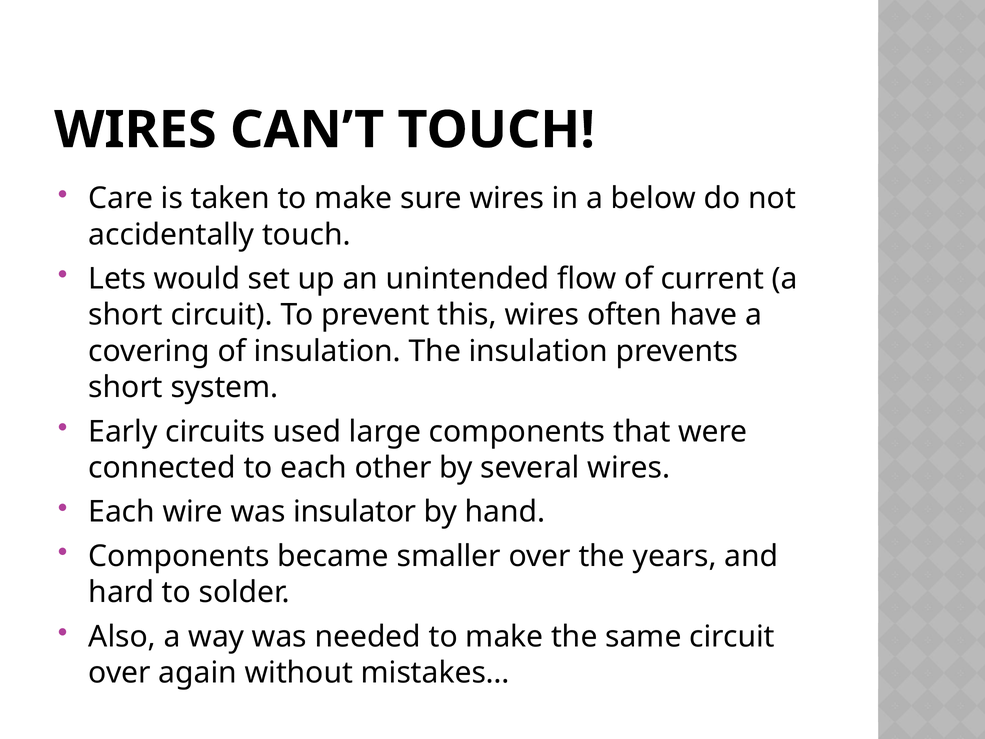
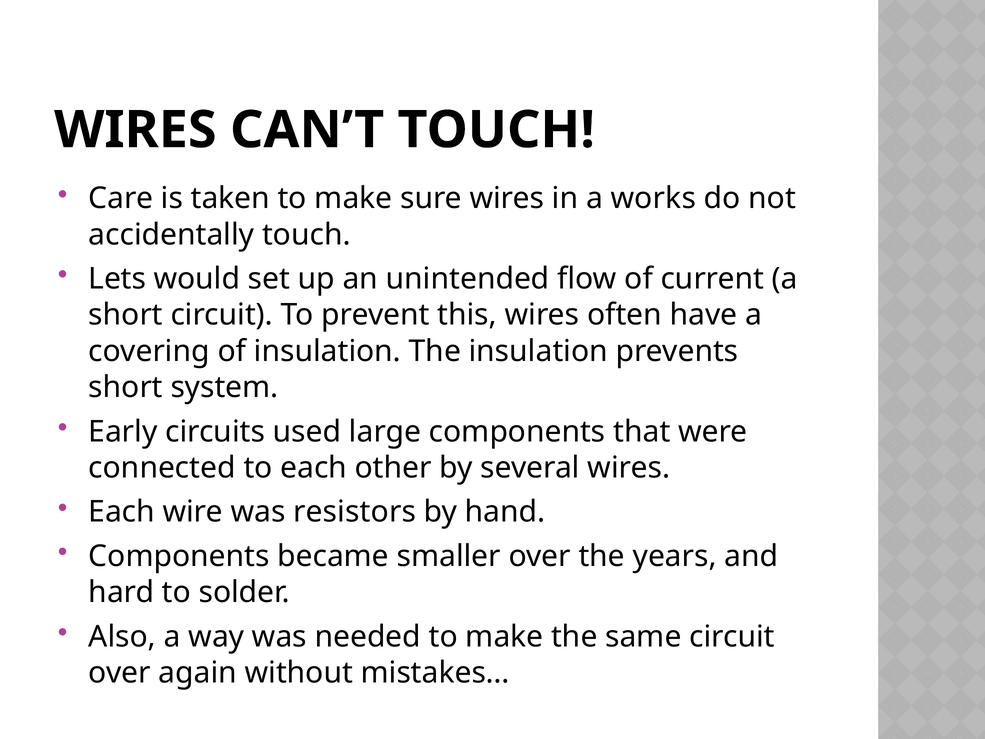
below: below -> works
insulator: insulator -> resistors
